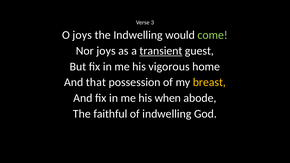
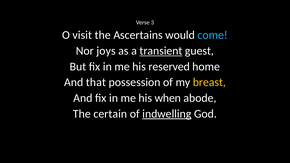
O joys: joys -> visit
the Indwelling: Indwelling -> Ascertains
come colour: light green -> light blue
vigorous: vigorous -> reserved
faithful: faithful -> certain
indwelling at (167, 114) underline: none -> present
